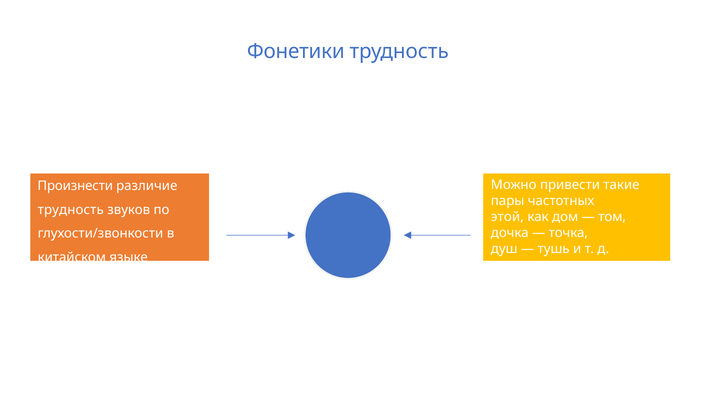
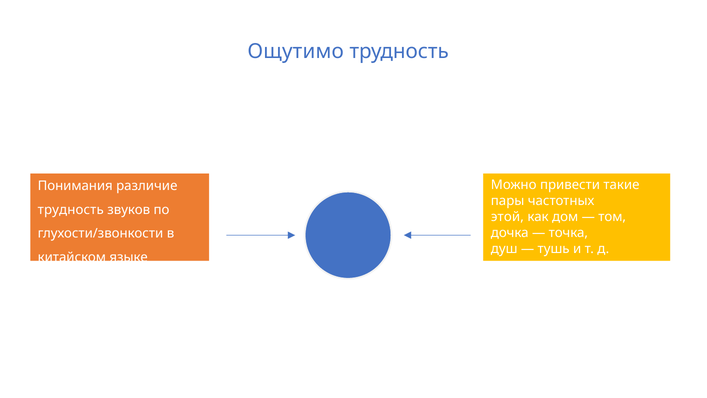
Фонетики: Фонетики -> Ощутимо
Произнести: Произнести -> Понимания
